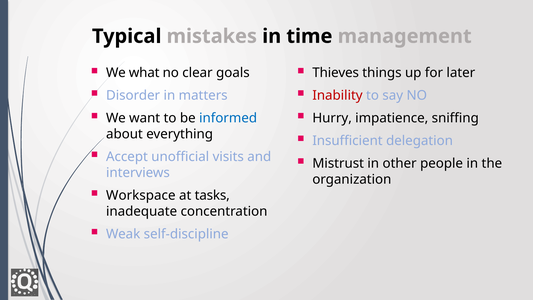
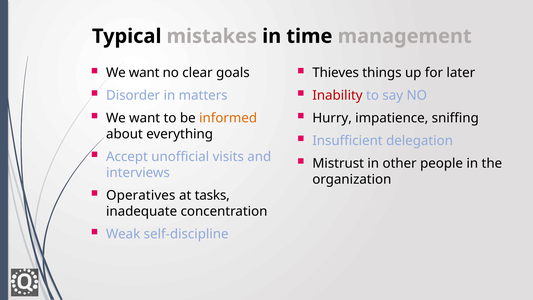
what at (144, 73): what -> want
informed colour: blue -> orange
Workspace: Workspace -> Operatives
